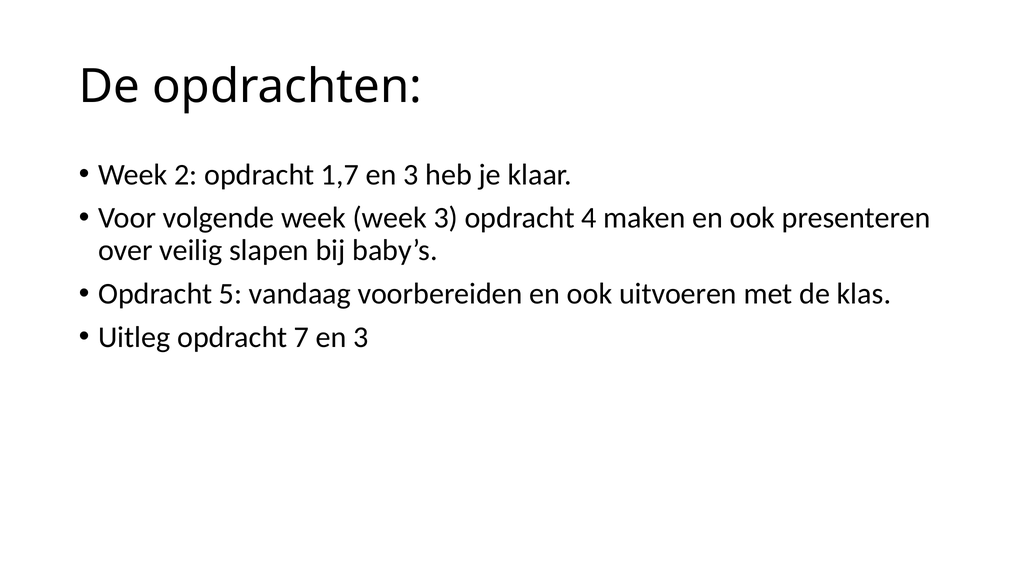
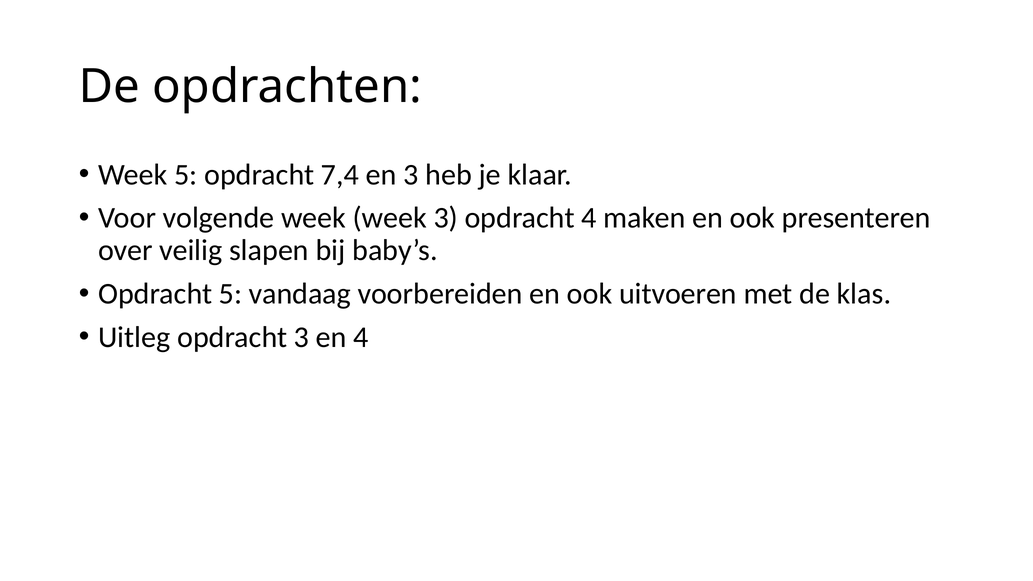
Week 2: 2 -> 5
1,7: 1,7 -> 7,4
opdracht 7: 7 -> 3
3 at (361, 337): 3 -> 4
